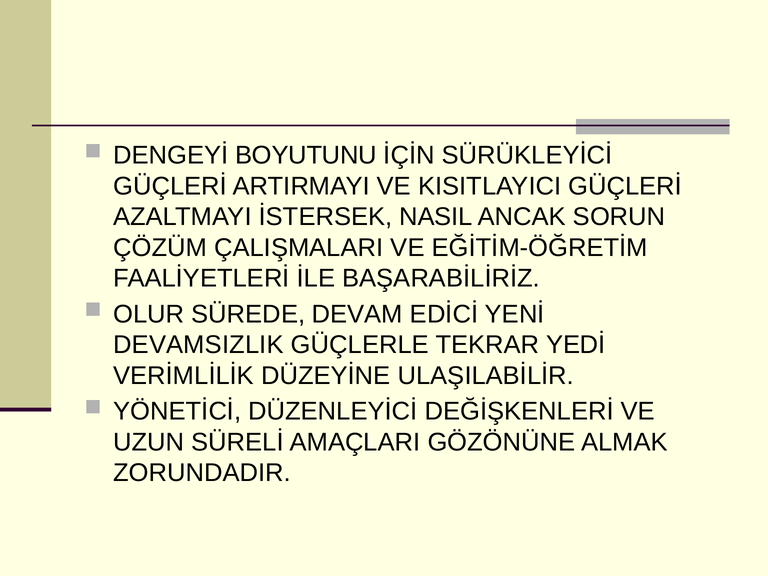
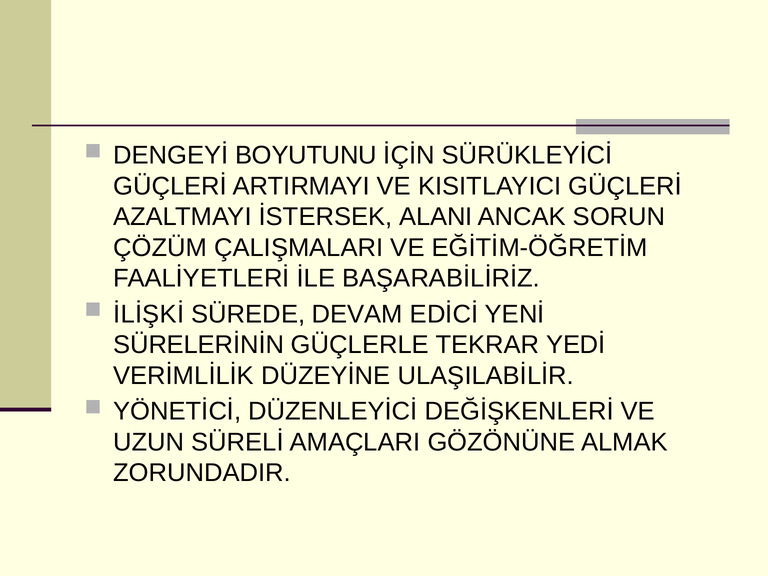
NASIL: NASIL -> ALANI
OLUR: OLUR -> İLİŞKİ
DEVAMSIZLIK: DEVAMSIZLIK -> SÜRELERİNİN
